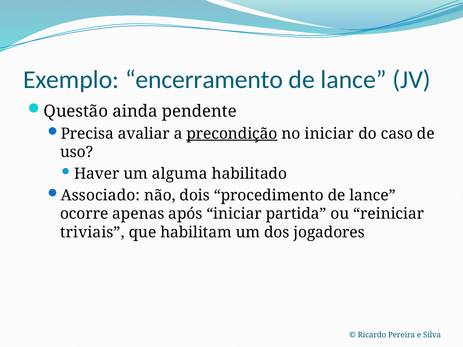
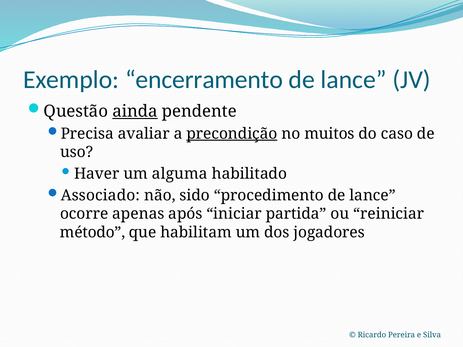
ainda underline: none -> present
no iniciar: iniciar -> muitos
dois: dois -> sido
triviais: triviais -> método
